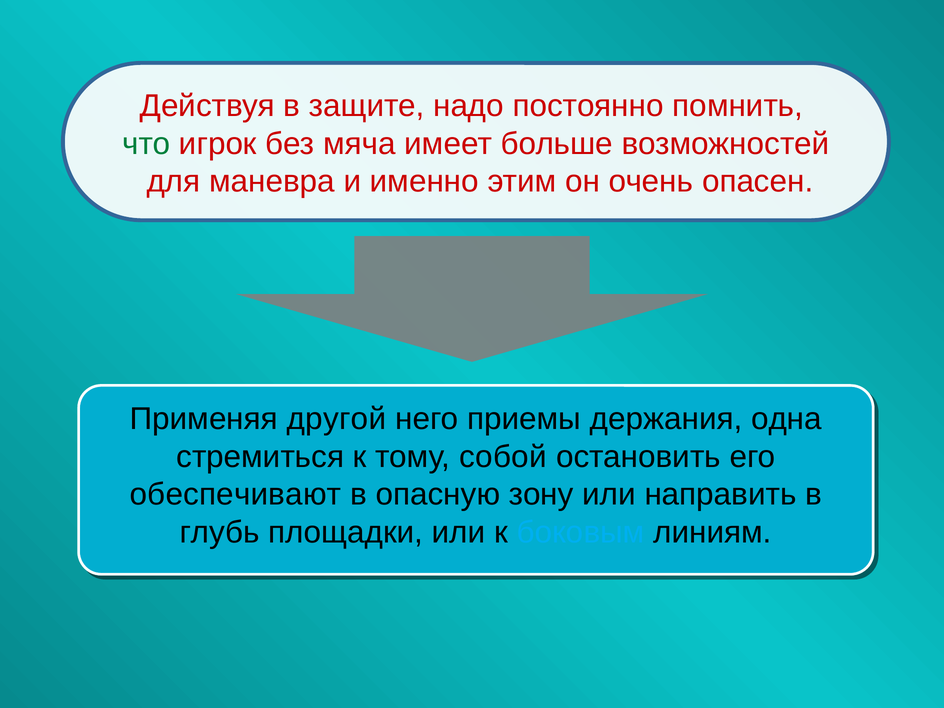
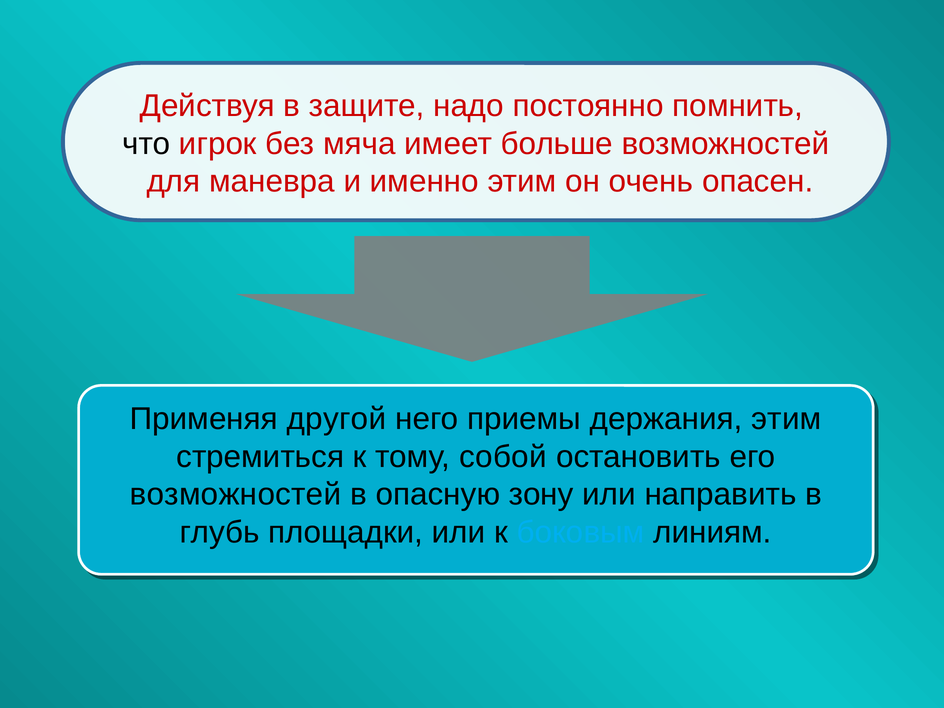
что colour: green -> black
держания одна: одна -> этим
обеспечивают at (235, 495): обеспечивают -> возможностей
